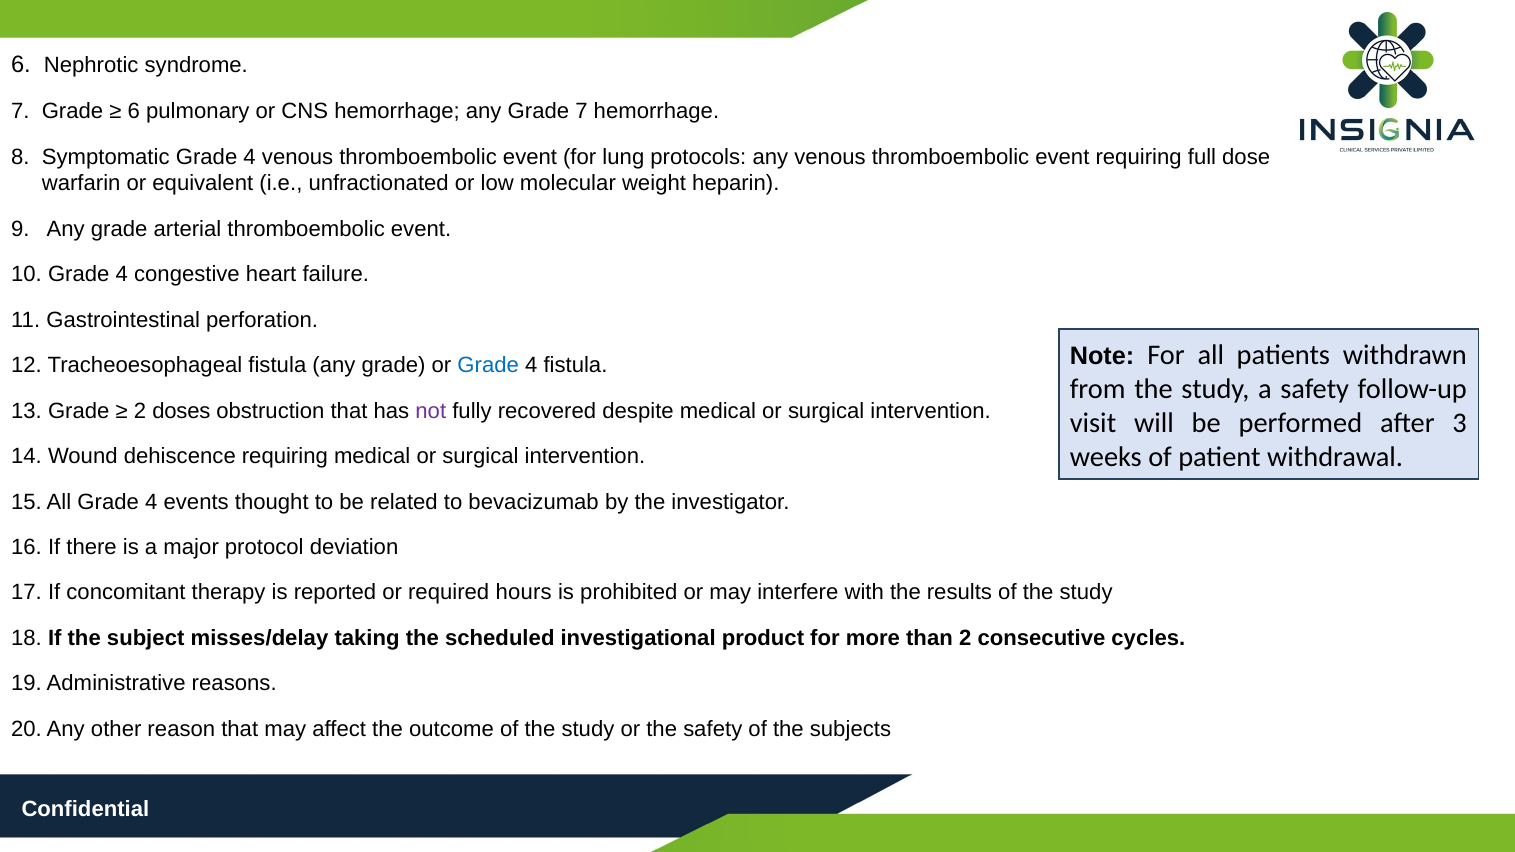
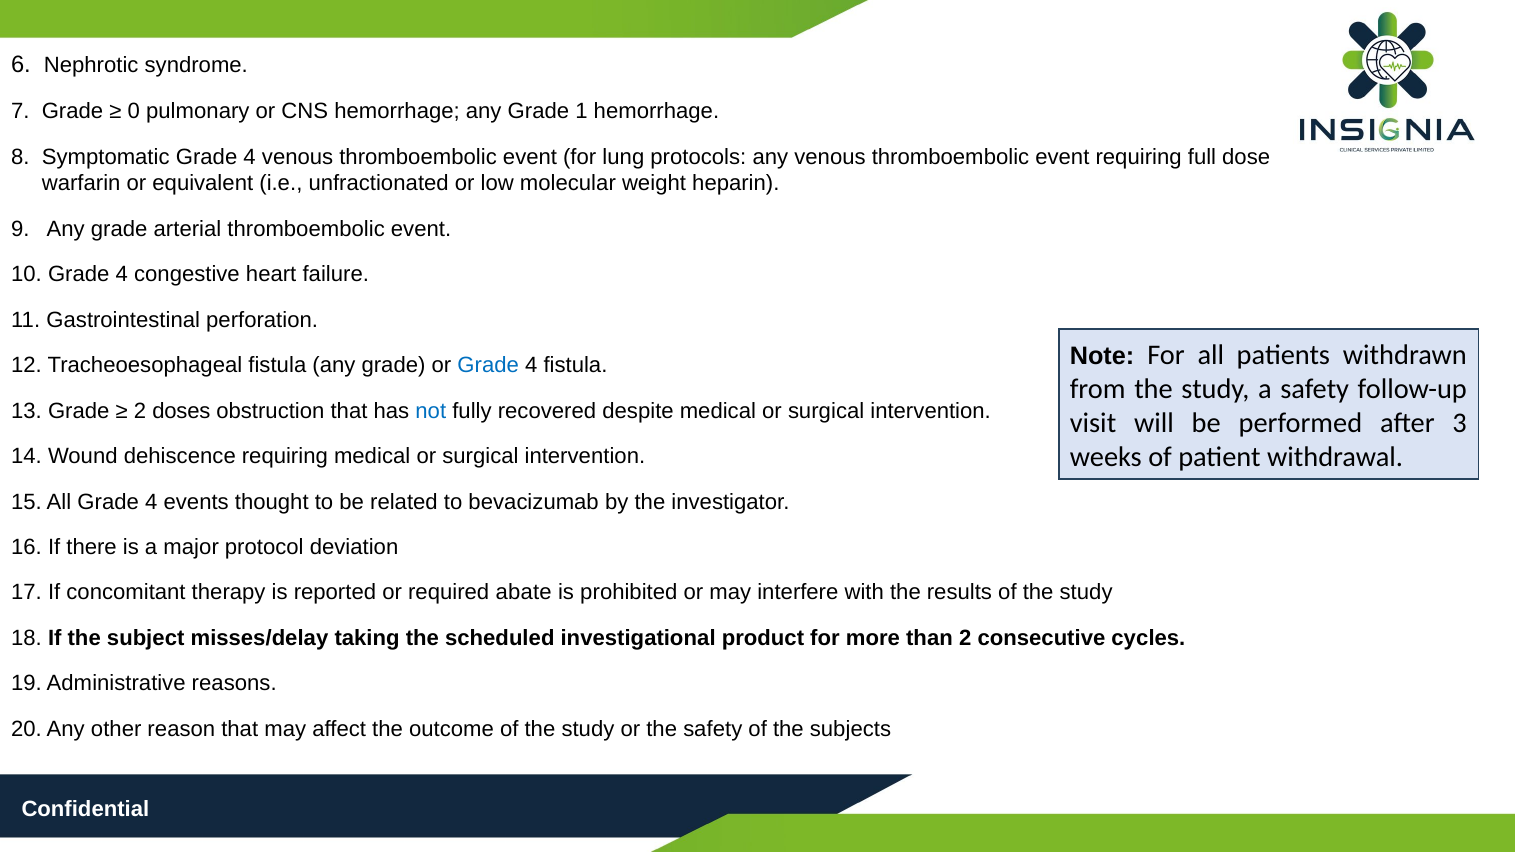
6 at (134, 111): 6 -> 0
Grade 7: 7 -> 1
not colour: purple -> blue
hours: hours -> abate
